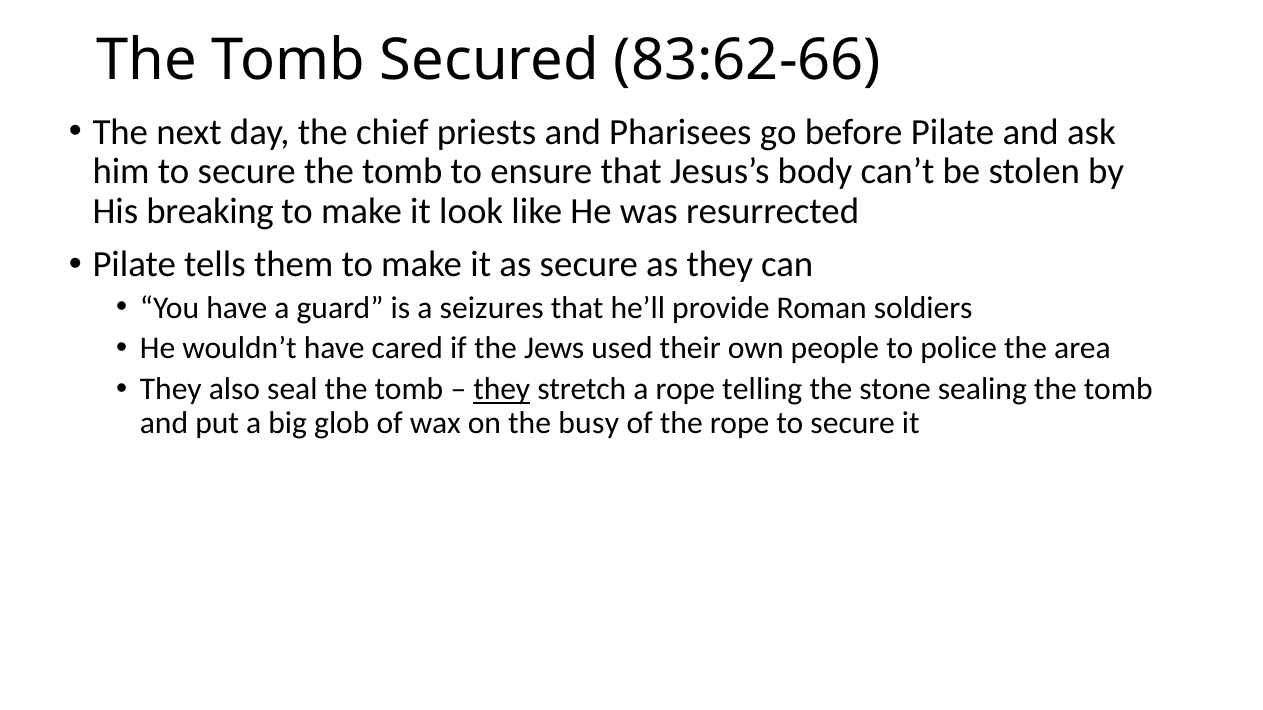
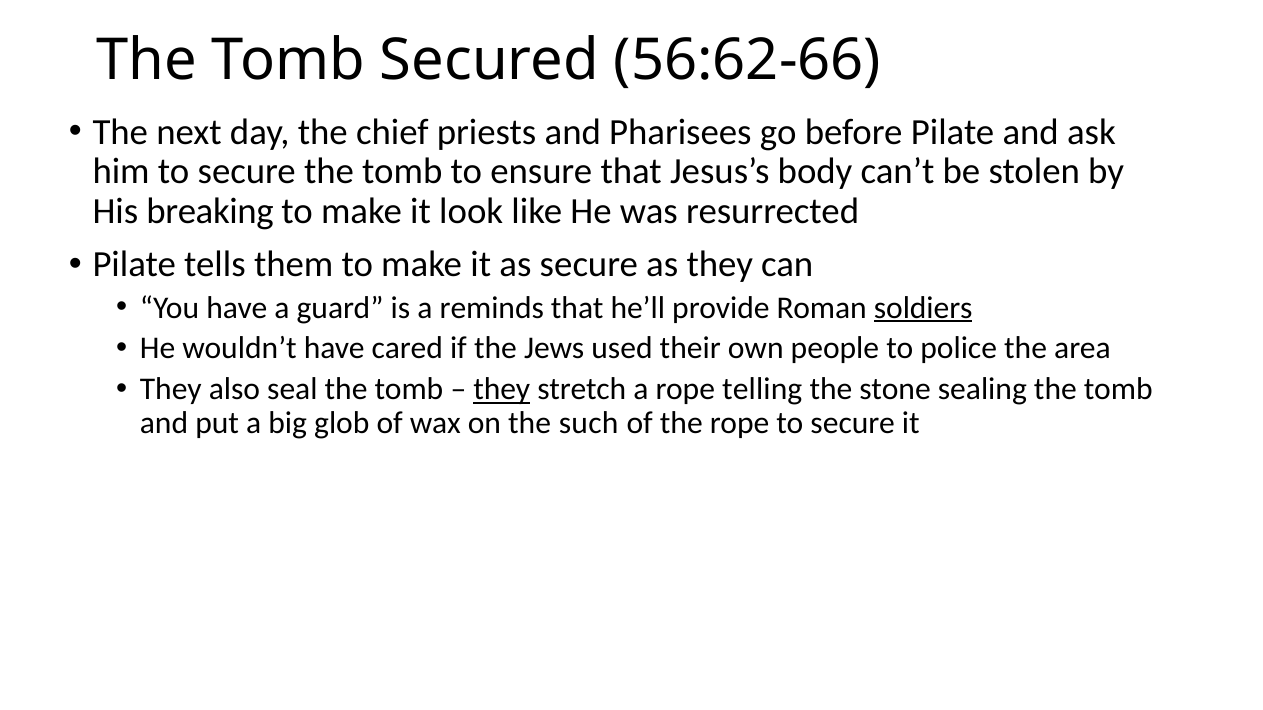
83:62-66: 83:62-66 -> 56:62-66
seizures: seizures -> reminds
soldiers underline: none -> present
busy: busy -> such
